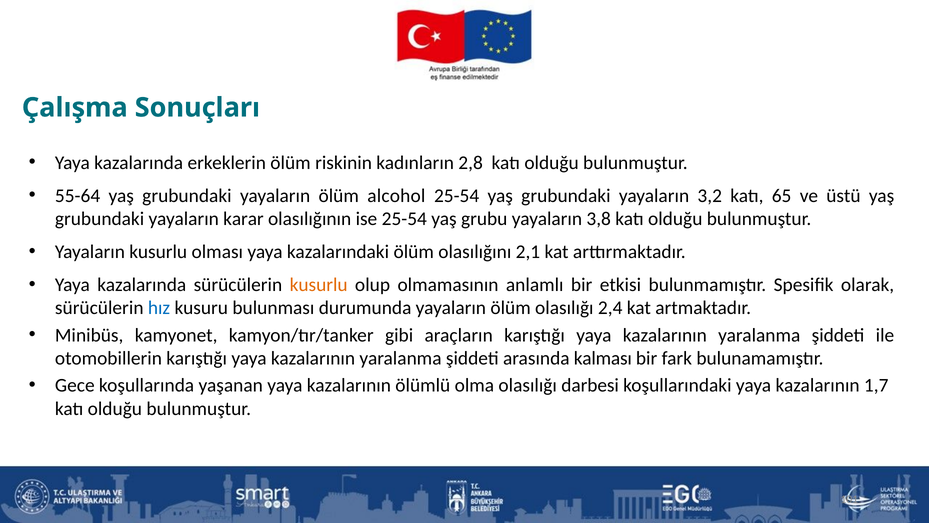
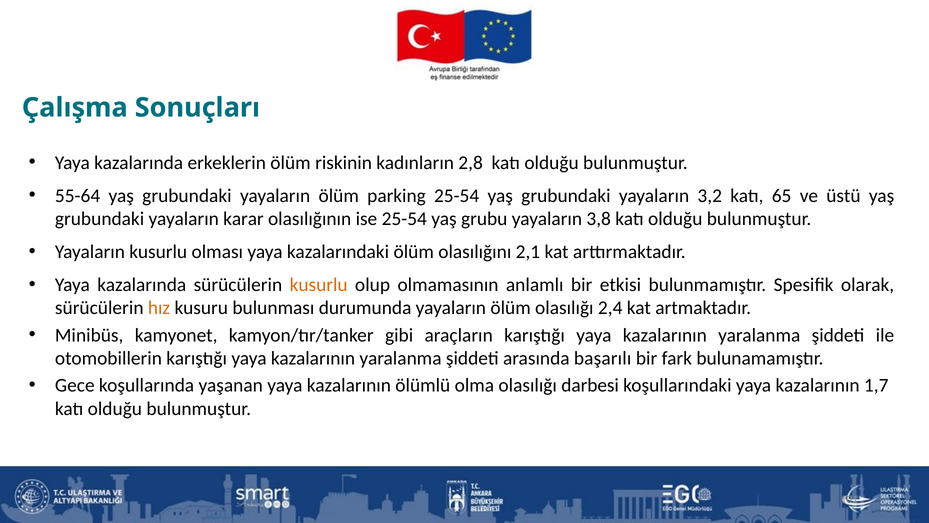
alcohol: alcohol -> parking
hız colour: blue -> orange
kalması: kalması -> başarılı
